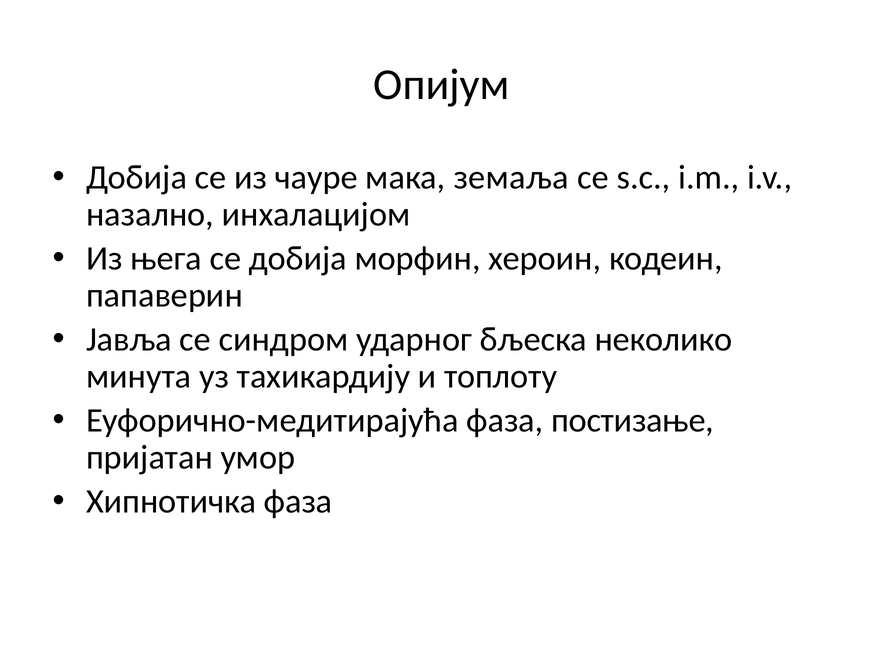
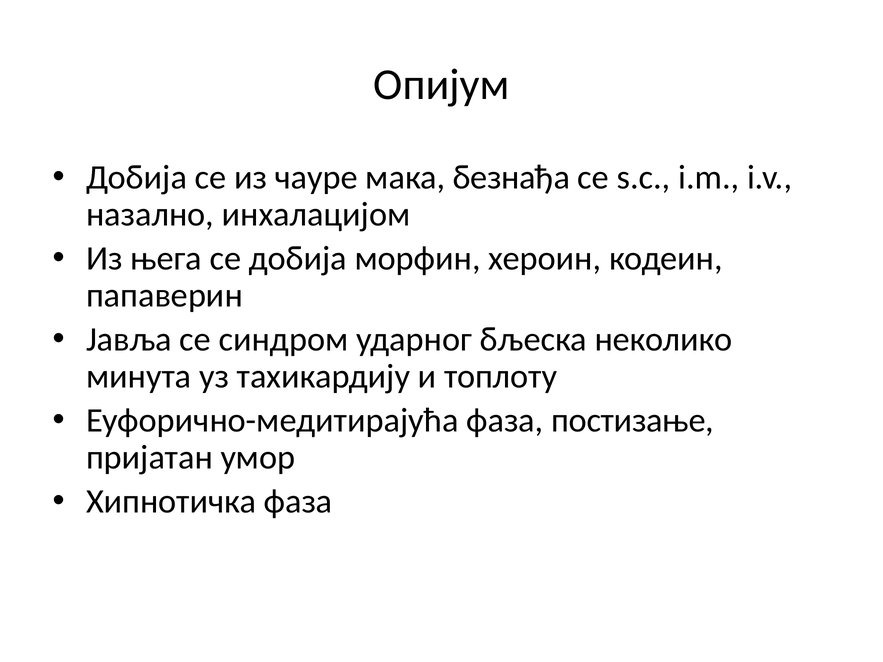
земаља: земаља -> безнађа
